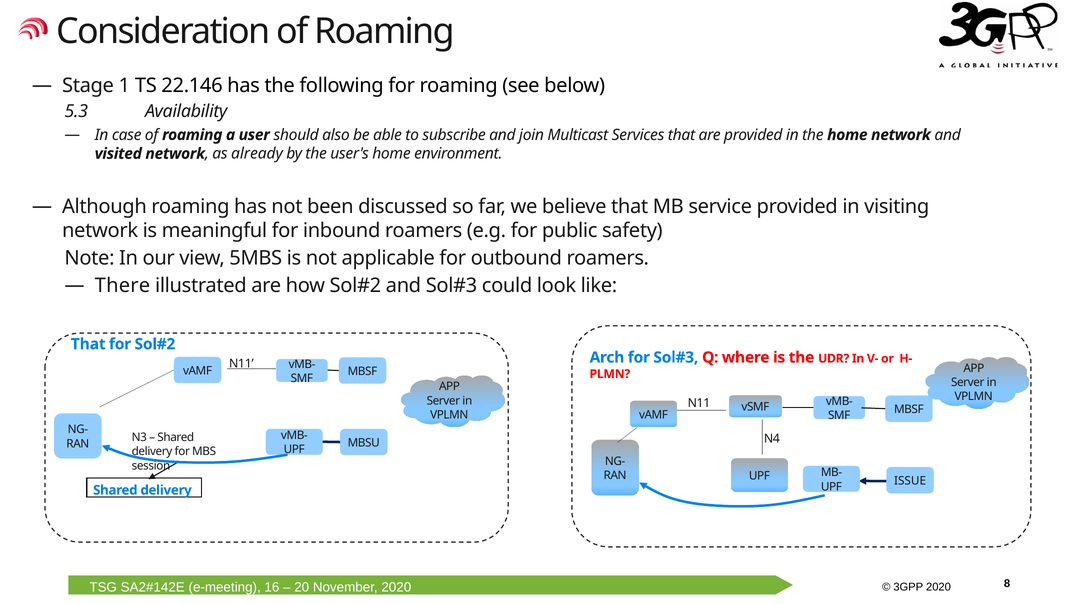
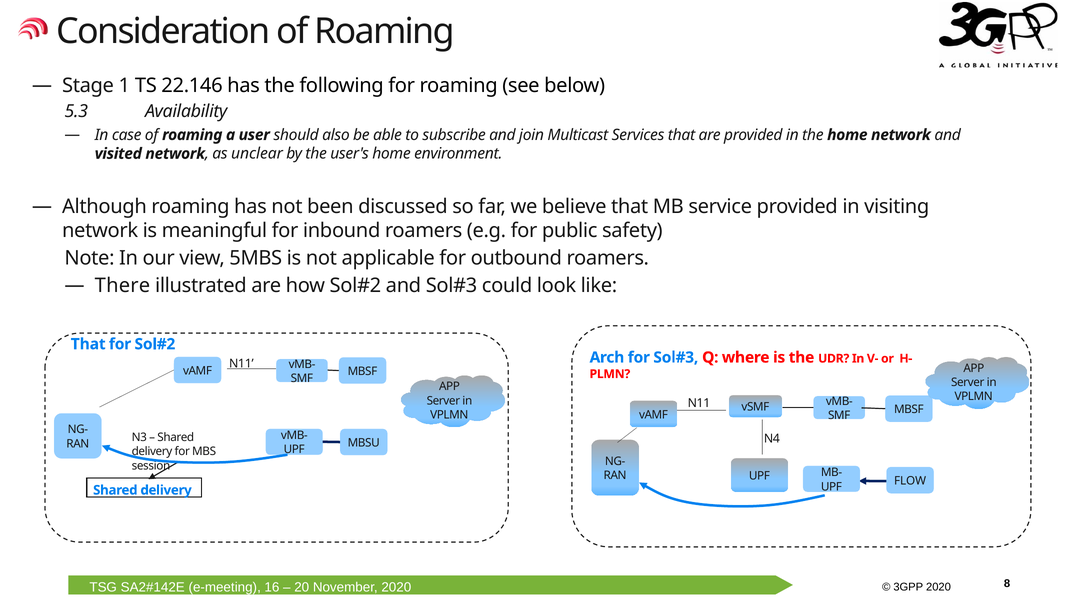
already: already -> unclear
ISSUE: ISSUE -> FLOW
